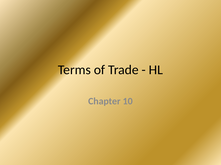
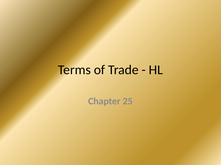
10: 10 -> 25
